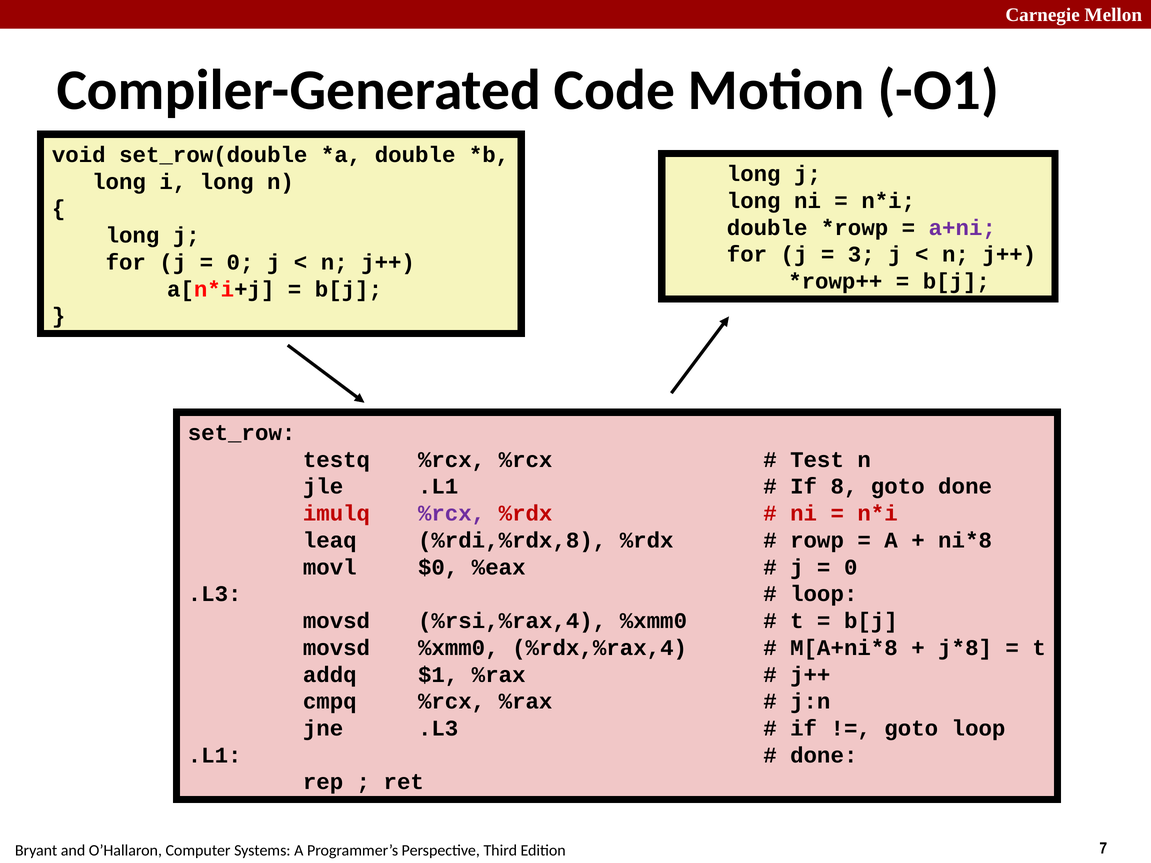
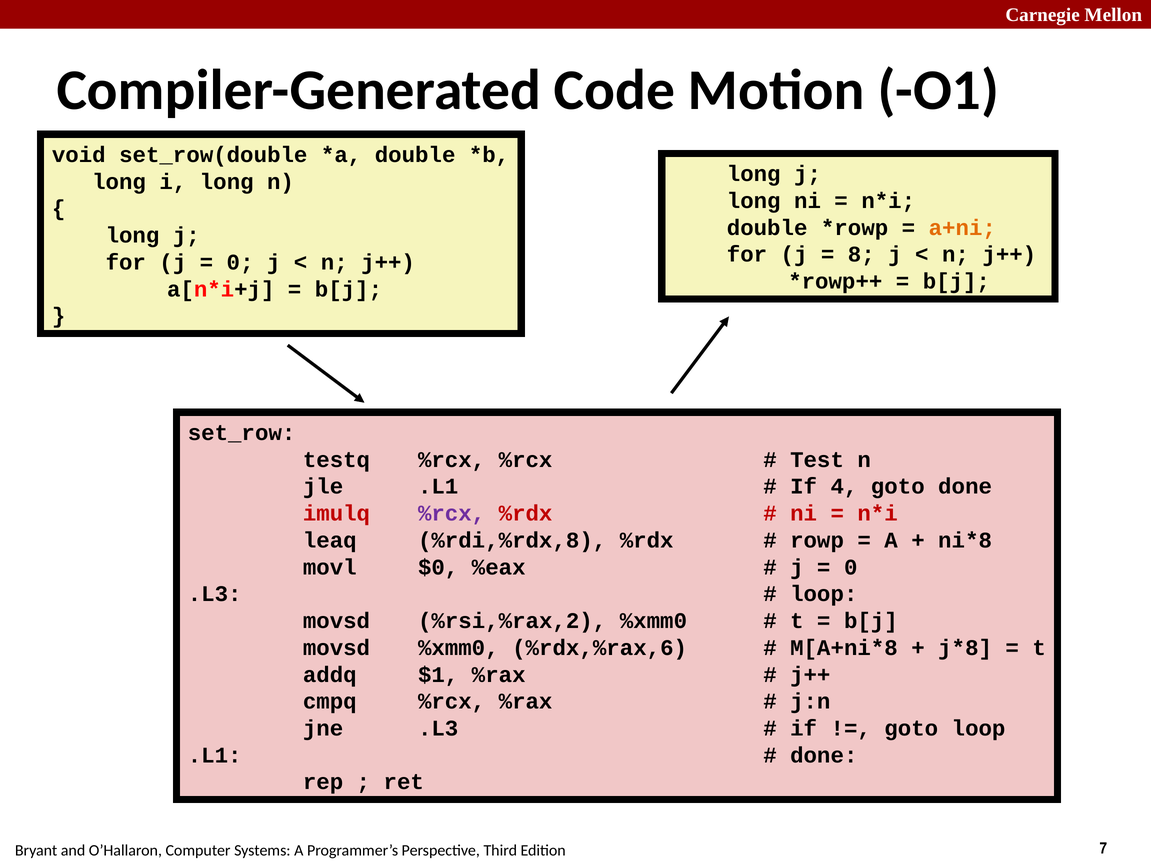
a+ni colour: purple -> orange
3: 3 -> 8
8: 8 -> 4
%rsi,%rax,4: %rsi,%rax,4 -> %rsi,%rax,2
%rdx,%rax,4: %rdx,%rax,4 -> %rdx,%rax,6
